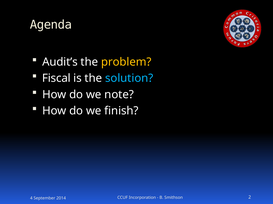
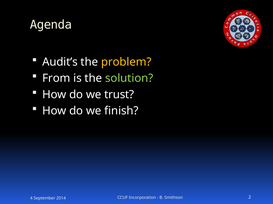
Fiscal: Fiscal -> From
solution colour: light blue -> light green
note: note -> trust
